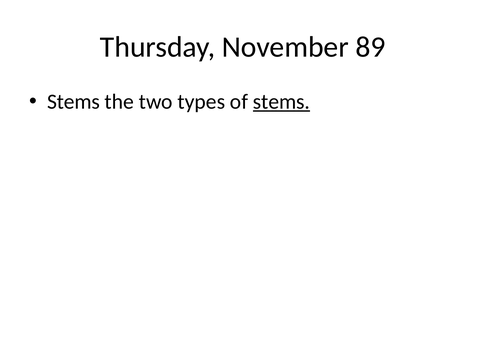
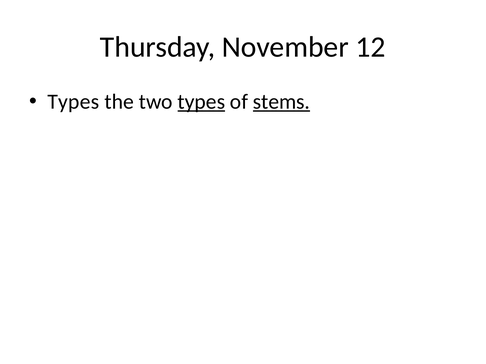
89: 89 -> 12
Stems at (74, 102): Stems -> Types
types at (201, 102) underline: none -> present
